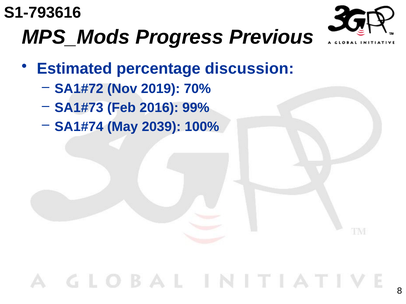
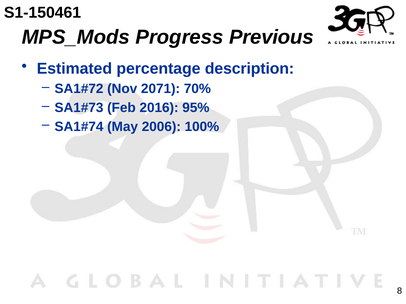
S1-793616: S1-793616 -> S1-150461
discussion: discussion -> description
2019: 2019 -> 2071
99%: 99% -> 95%
2039: 2039 -> 2006
